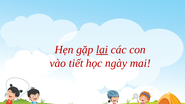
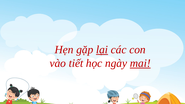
mai underline: none -> present
